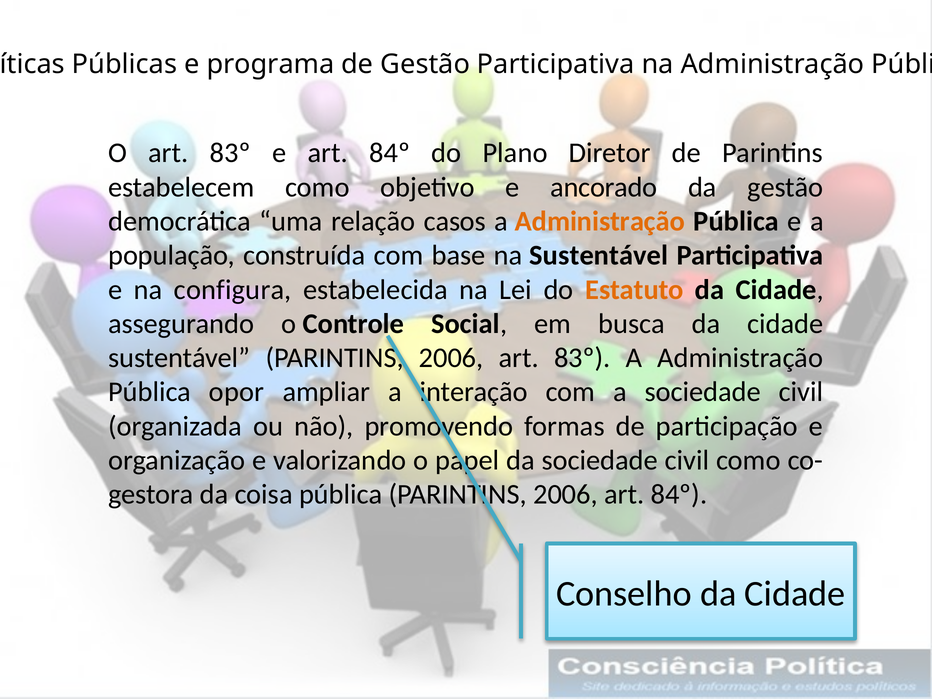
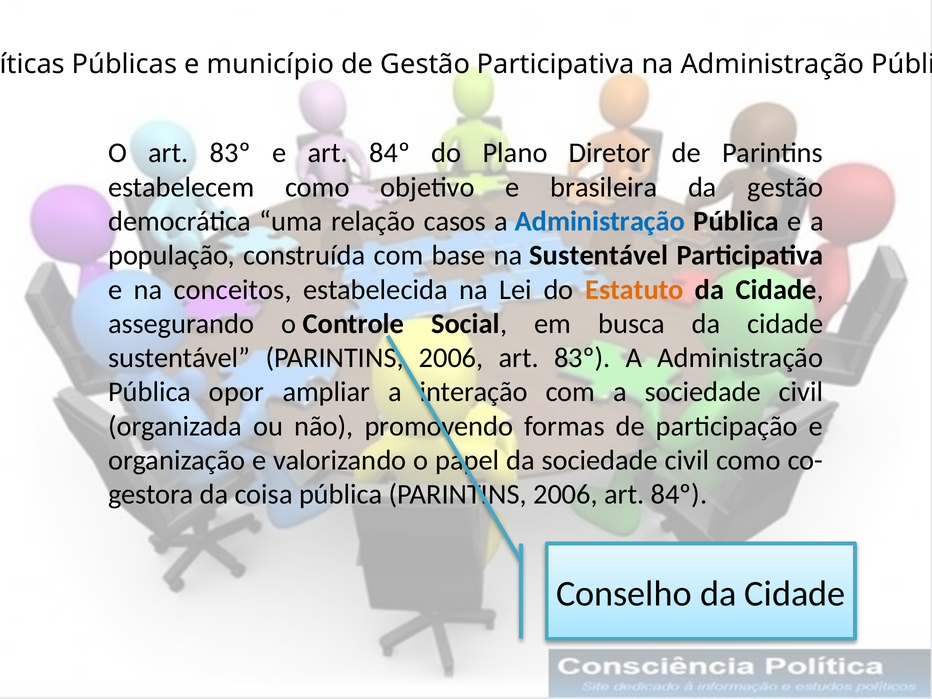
programa: programa -> município
ancorado: ancorado -> brasileira
Administração at (600, 221) colour: orange -> blue
configura: configura -> conceitos
